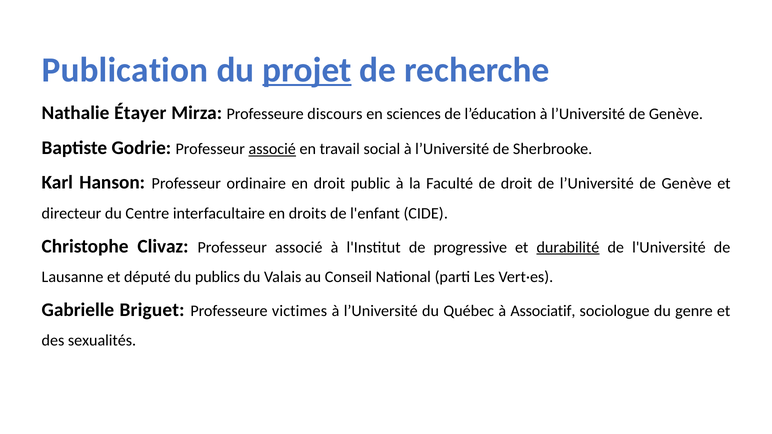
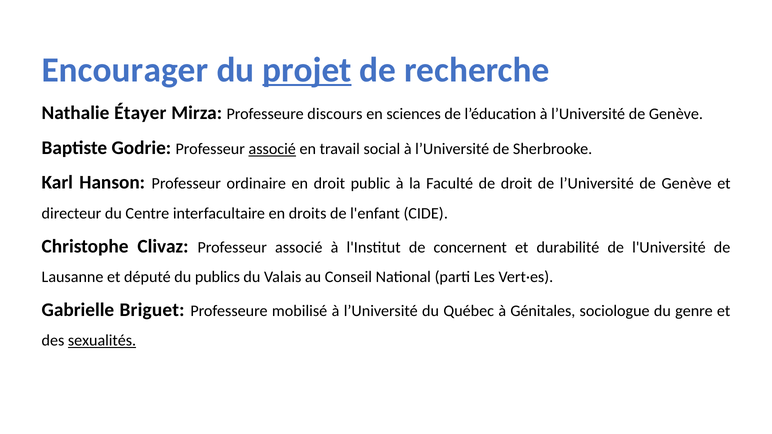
Publication: Publication -> Encourager
progressive: progressive -> concernent
durabilité underline: present -> none
victimes: victimes -> mobilisé
Associatif: Associatif -> Génitales
sexualités underline: none -> present
